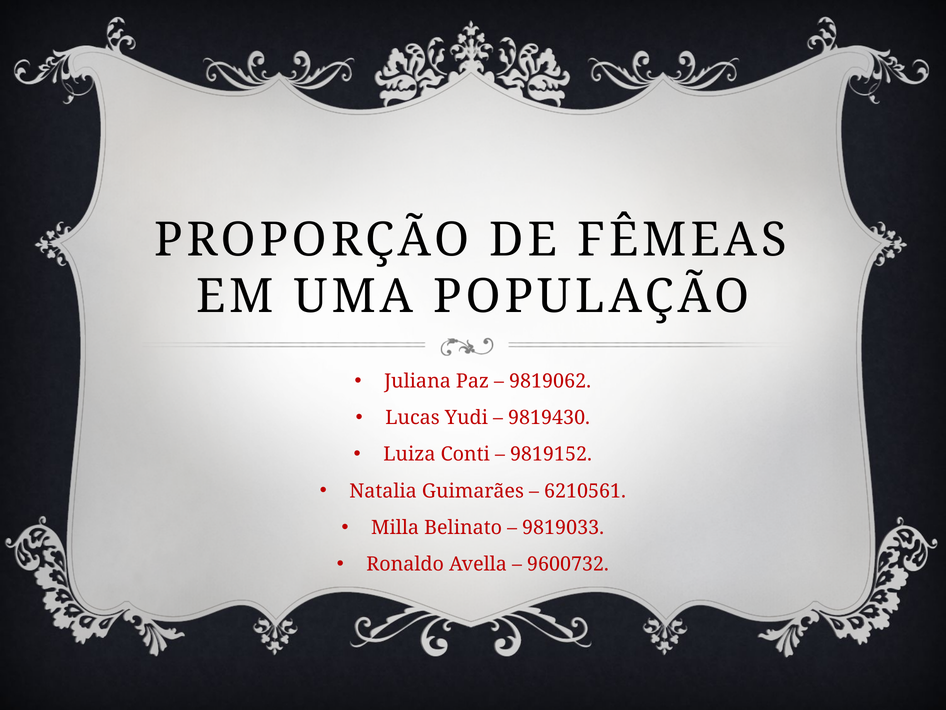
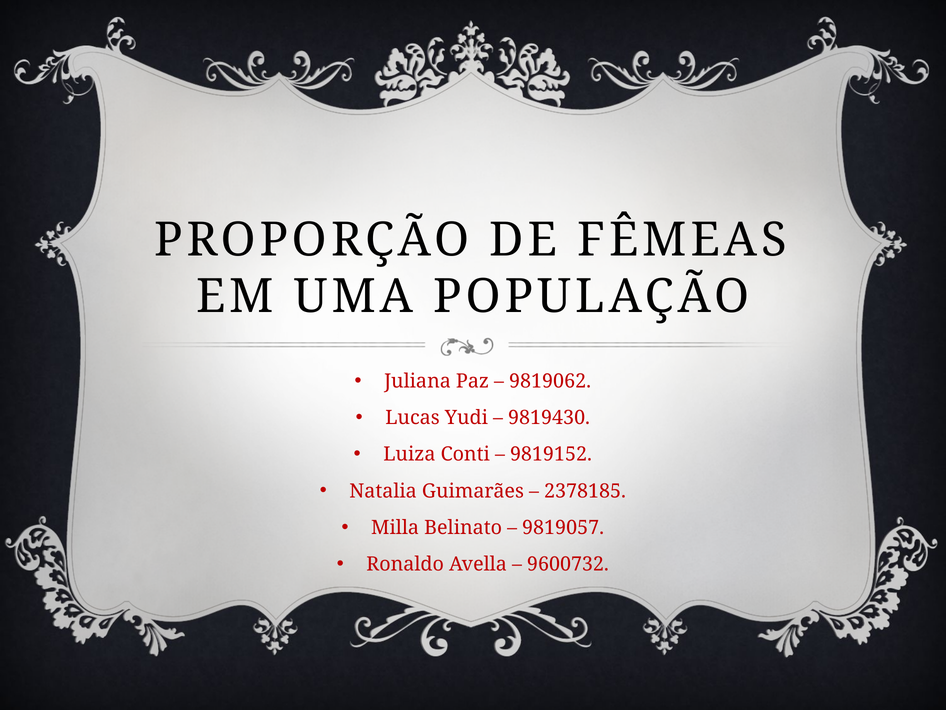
6210561: 6210561 -> 2378185
9819033: 9819033 -> 9819057
